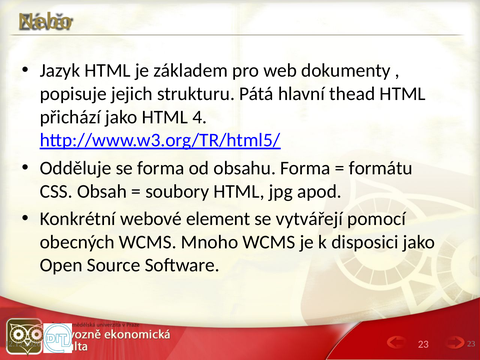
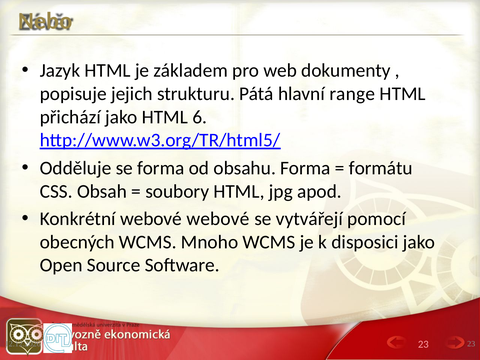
thead: thead -> range
4: 4 -> 6
webové element: element -> webové
